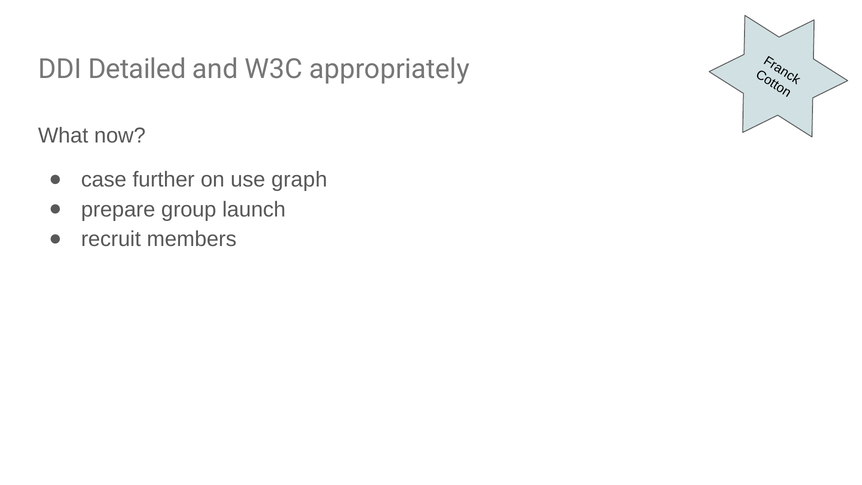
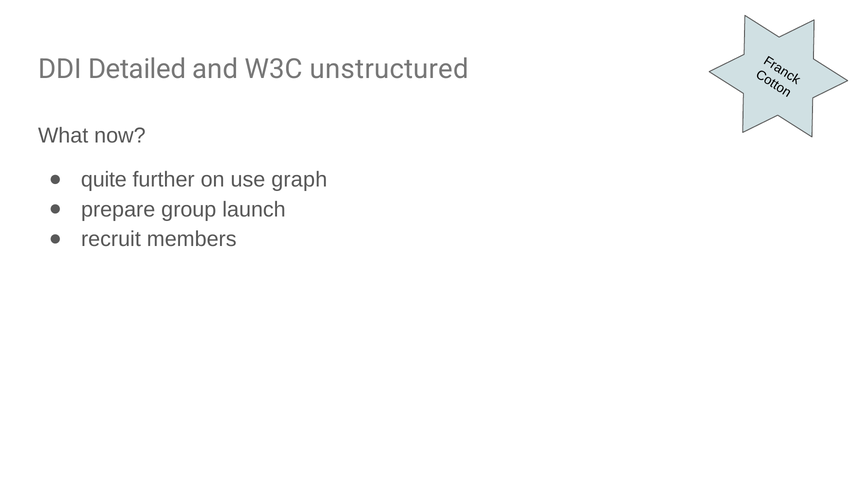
appropriately: appropriately -> unstructured
case: case -> quite
